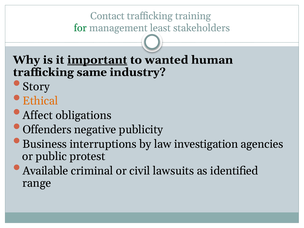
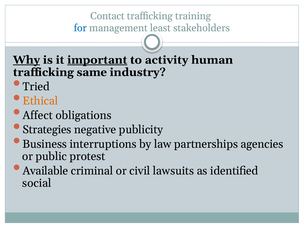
for colour: green -> blue
Why underline: none -> present
wanted: wanted -> activity
Story: Story -> Tried
Offenders: Offenders -> Strategies
investigation: investigation -> partnerships
range: range -> social
